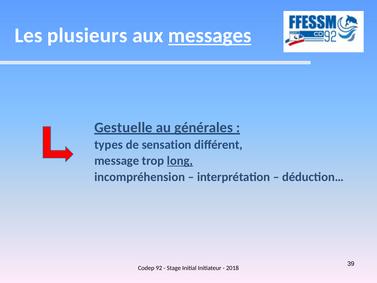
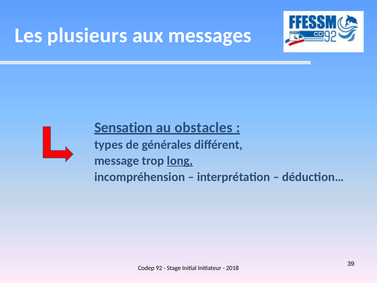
messages underline: present -> none
Gestuelle: Gestuelle -> Sensation
générales: générales -> obstacles
sensation: sensation -> générales
